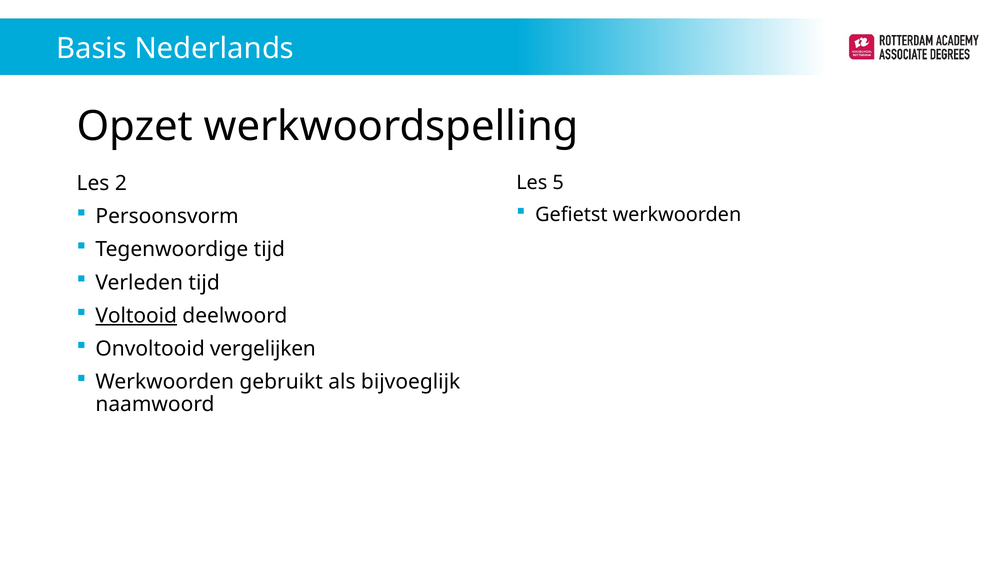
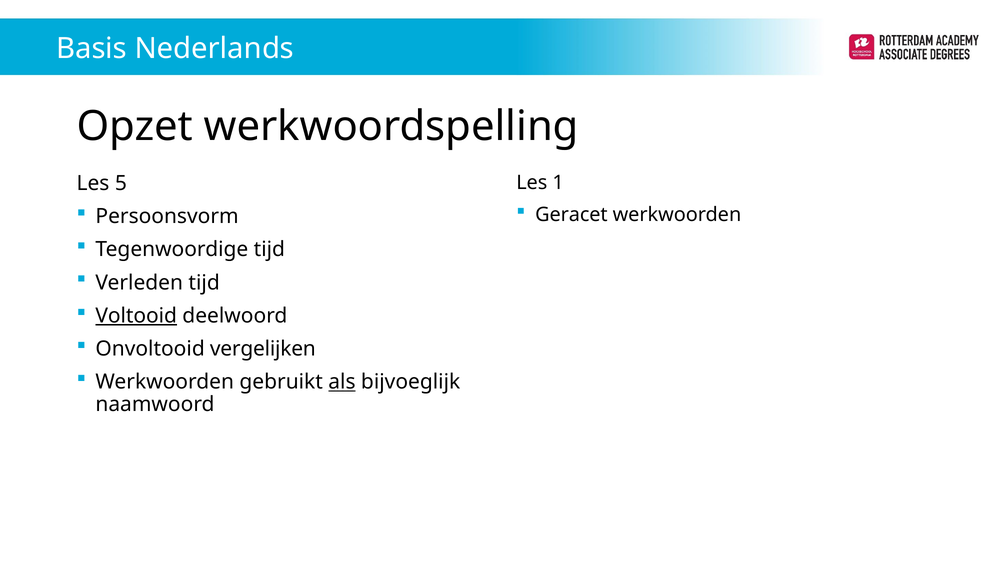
5: 5 -> 1
2: 2 -> 5
Gefietst: Gefietst -> Geracet
als underline: none -> present
